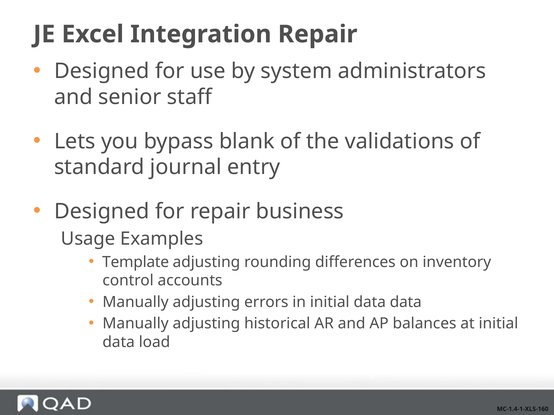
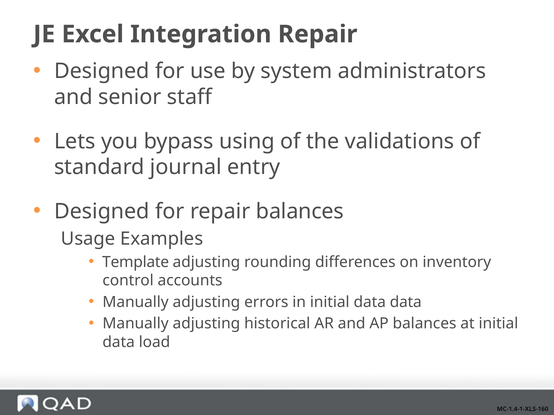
blank: blank -> using
repair business: business -> balances
